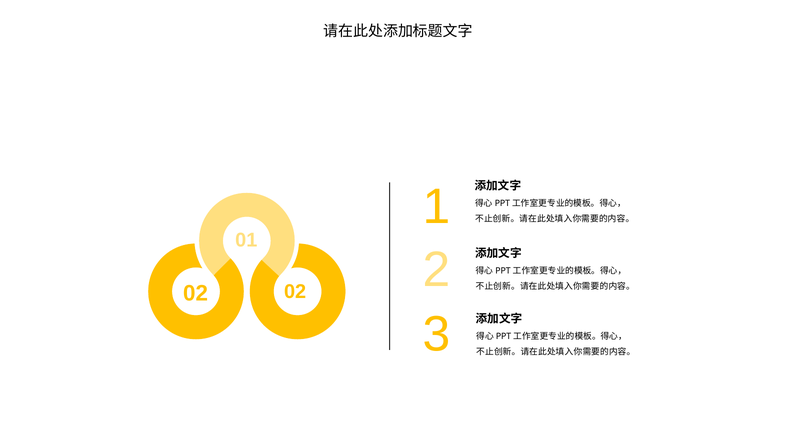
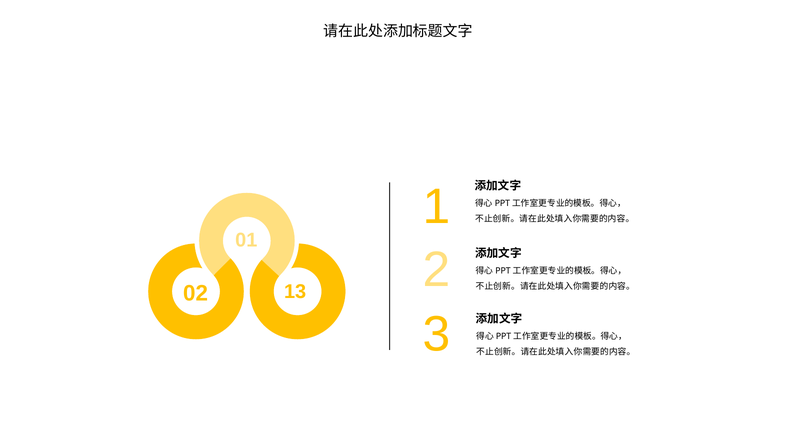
02 02: 02 -> 13
